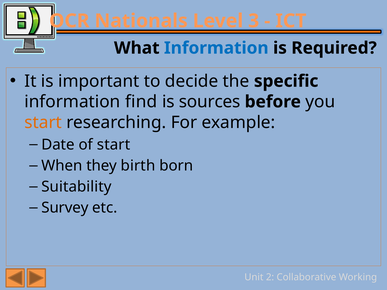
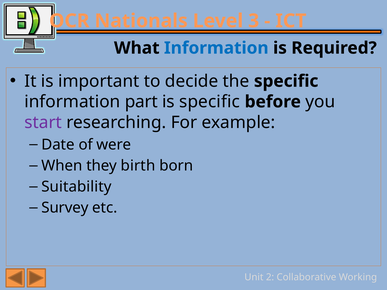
find: find -> part
is sources: sources -> specific
start at (43, 122) colour: orange -> purple
of start: start -> were
